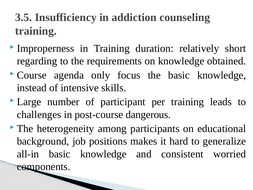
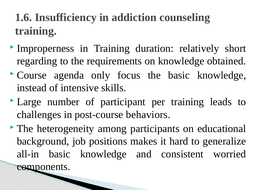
3.5: 3.5 -> 1.6
dangerous: dangerous -> behaviors
